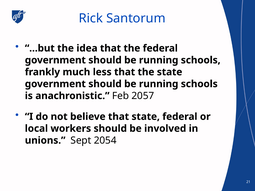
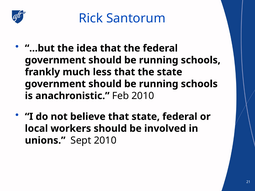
Feb 2057: 2057 -> 2010
Sept 2054: 2054 -> 2010
